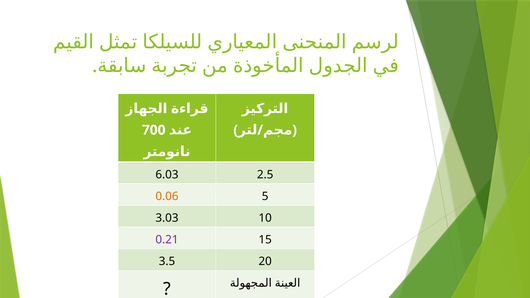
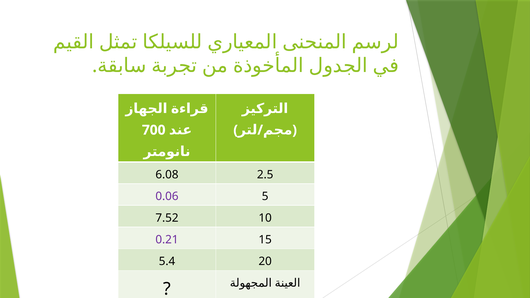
6.03: 6.03 -> 6.08
0.06 colour: orange -> purple
3.03: 3.03 -> 7.52
3.5: 3.5 -> 5.4
